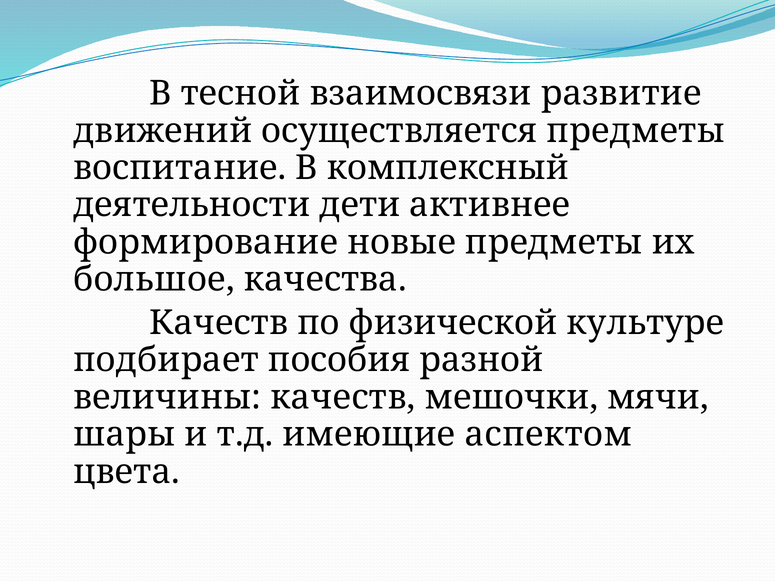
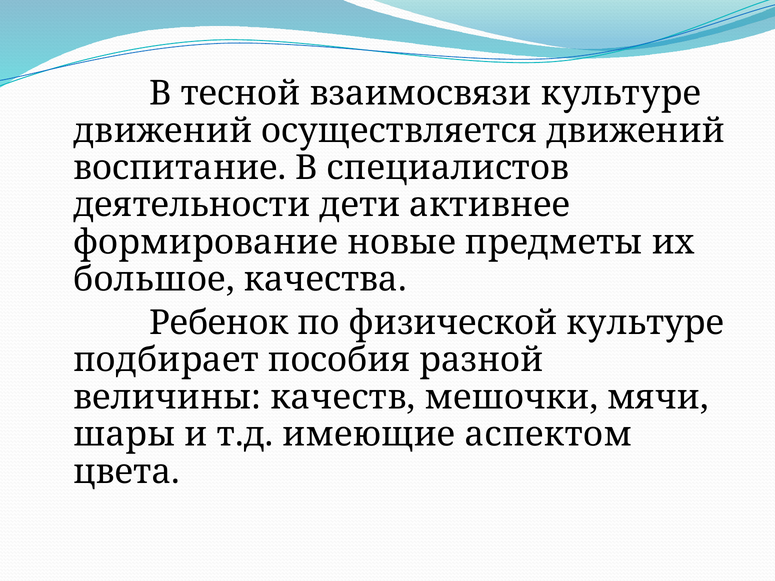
взаимосвязи развитие: развитие -> культуре
осуществляется предметы: предметы -> движений
комплексный: комплексный -> специалистов
Качеств at (219, 323): Качеств -> Ребенок
